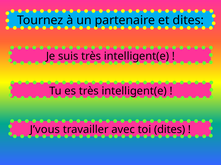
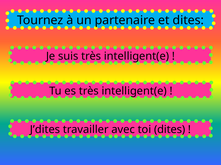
J’vous: J’vous -> J’dites
